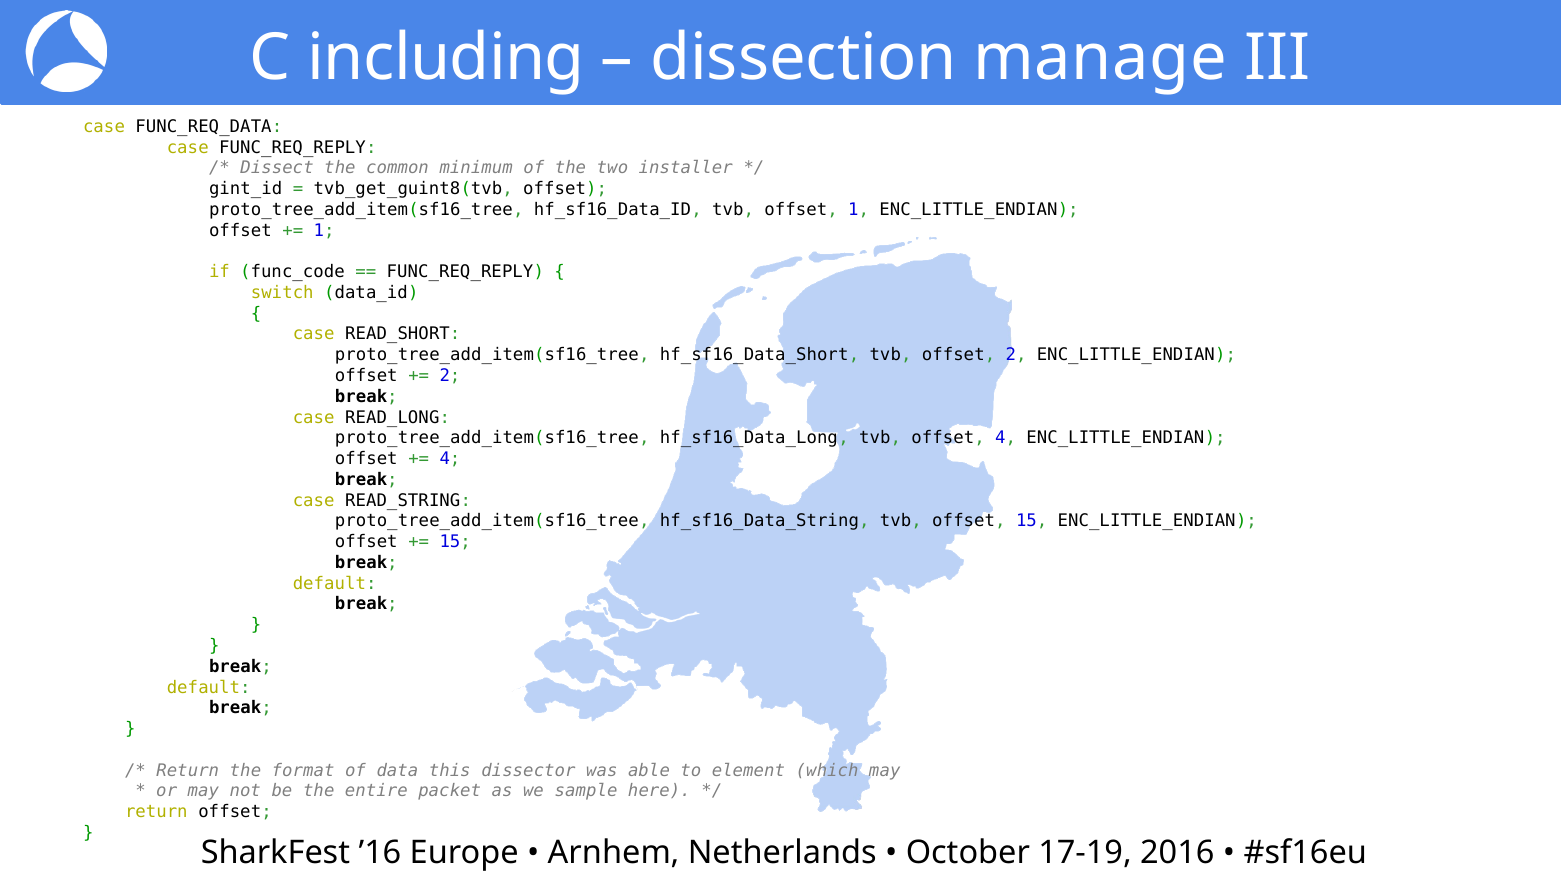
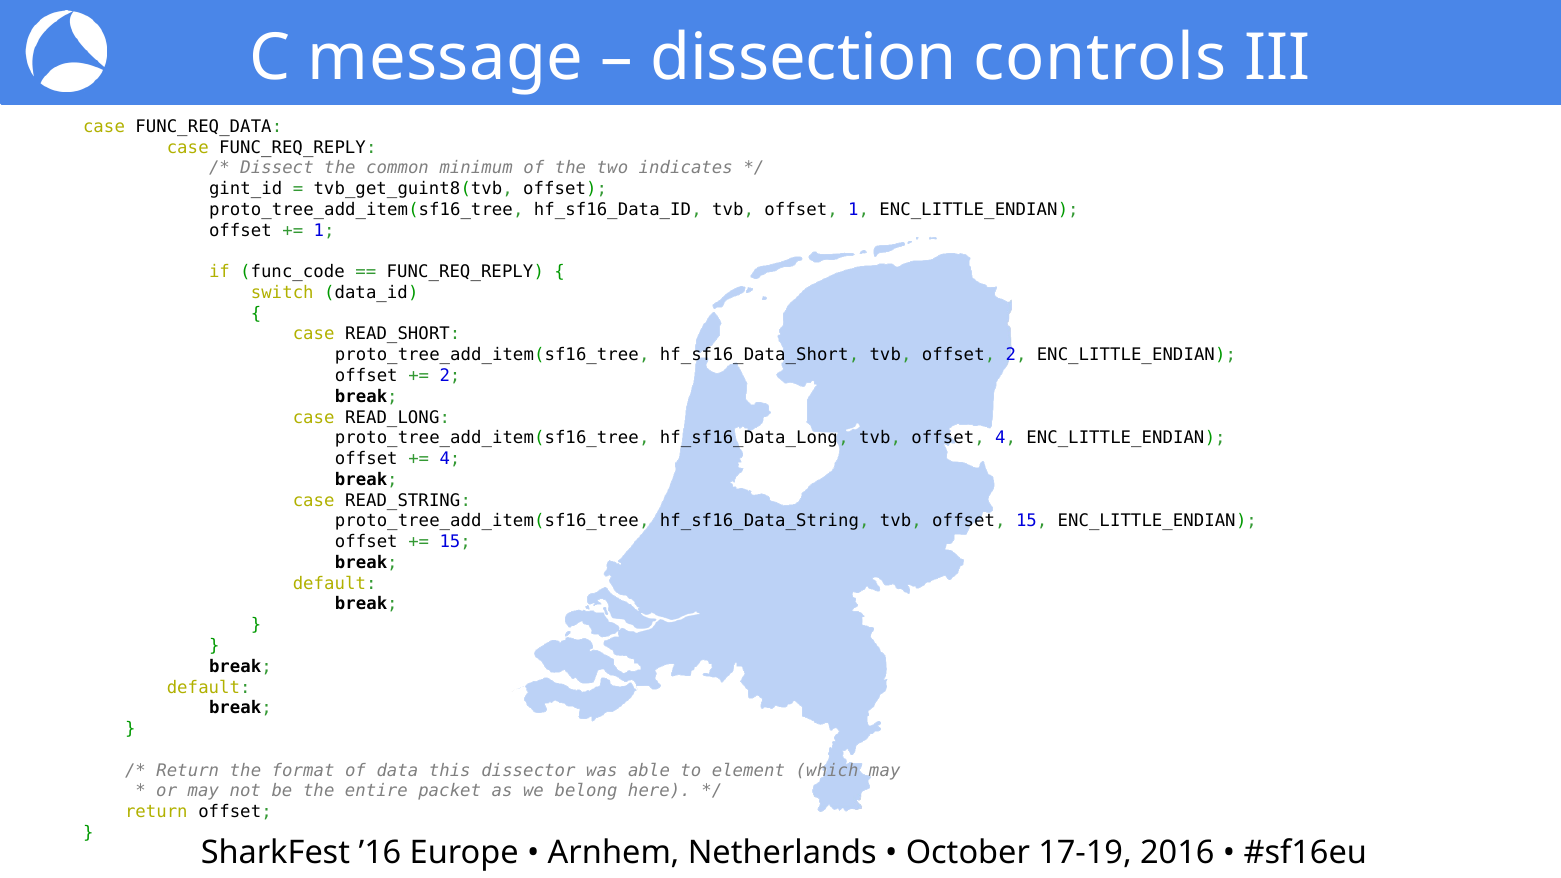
including: including -> message
manage: manage -> controls
installer: installer -> indicates
sample: sample -> belong
